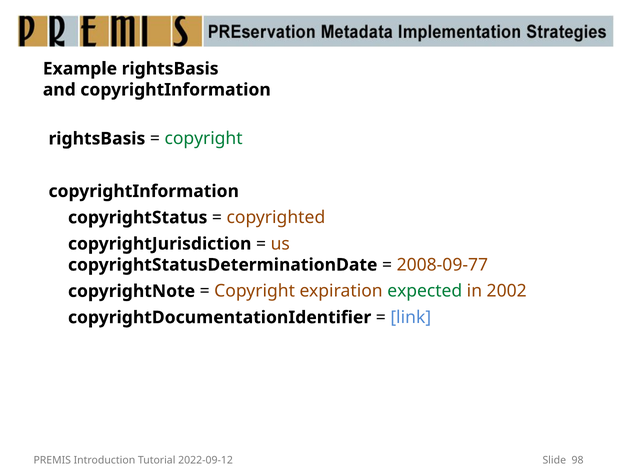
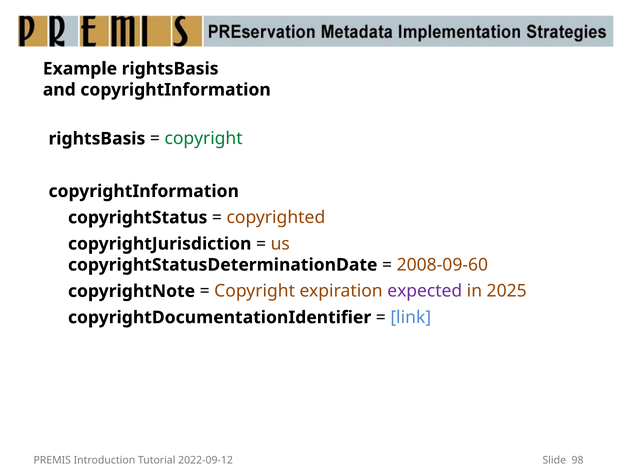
2008-09-77: 2008-09-77 -> 2008-09-60
expected colour: green -> purple
2002: 2002 -> 2025
